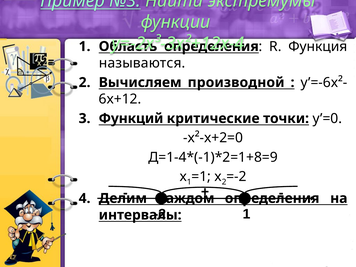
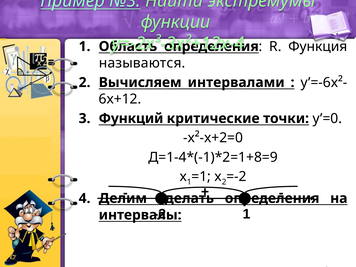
производной: производной -> интервалами
каждом: каждом -> сделать
